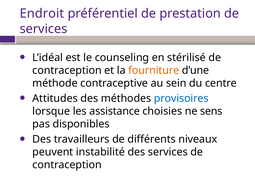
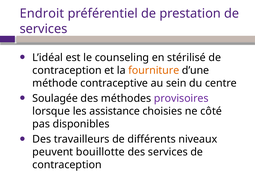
Attitudes: Attitudes -> Soulagée
provisoires colour: blue -> purple
sens: sens -> côté
instabilité: instabilité -> bouillotte
